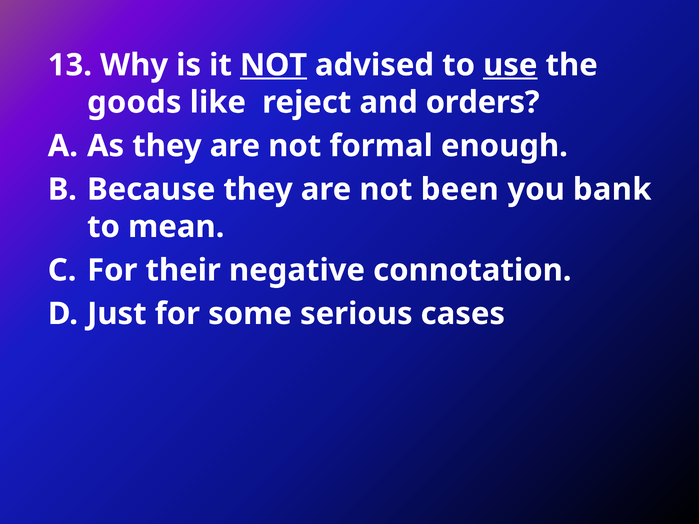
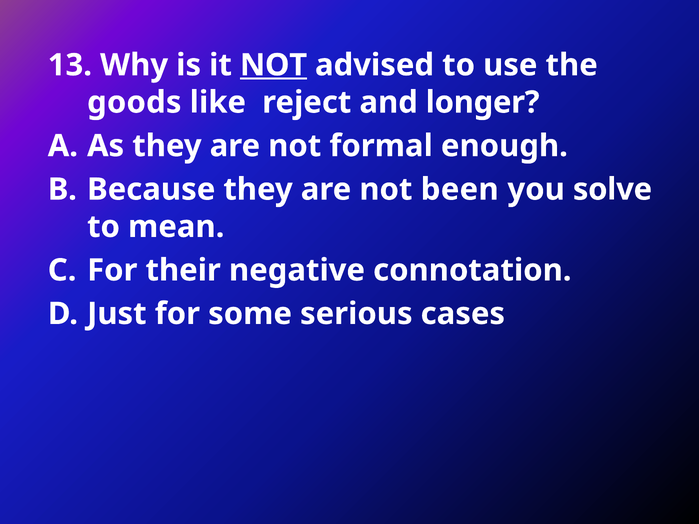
use underline: present -> none
orders: orders -> longer
bank: bank -> solve
